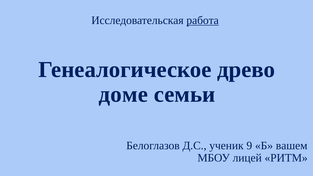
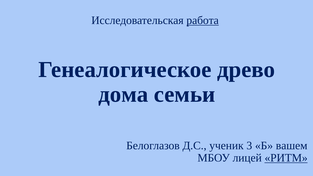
доме: доме -> дома
9: 9 -> 3
РИТМ underline: none -> present
